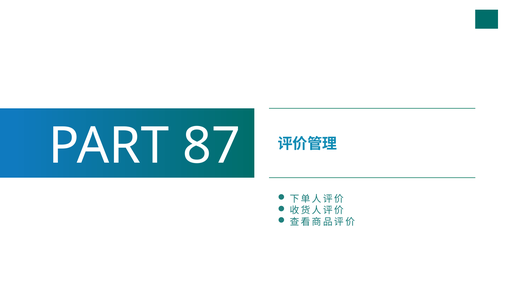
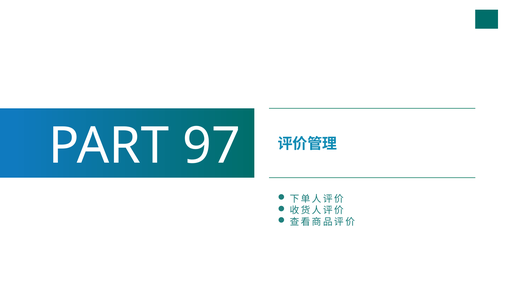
87: 87 -> 97
